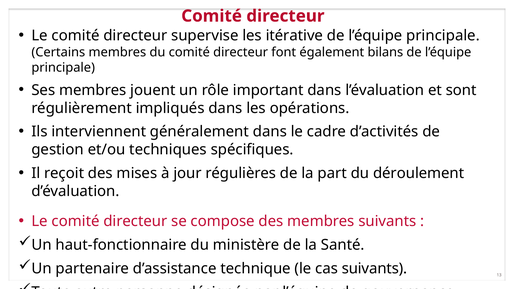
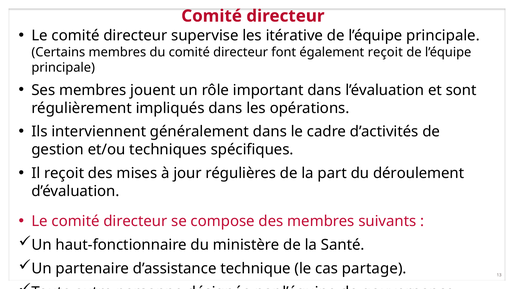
également bilans: bilans -> reçoit
cas suivants: suivants -> partage
